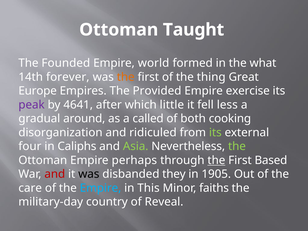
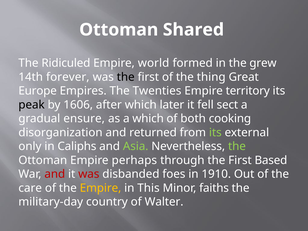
Taught: Taught -> Shared
Founded: Founded -> Ridiculed
what: what -> grew
the at (126, 77) colour: orange -> black
Provided: Provided -> Twenties
exercise: exercise -> territory
peak colour: purple -> black
4641: 4641 -> 1606
little: little -> later
less: less -> sect
around: around -> ensure
a called: called -> which
ridiculed: ridiculed -> returned
four: four -> only
the at (216, 160) underline: present -> none
was at (89, 174) colour: black -> red
they: they -> foes
1905: 1905 -> 1910
Empire at (101, 188) colour: light blue -> yellow
Reveal: Reveal -> Walter
